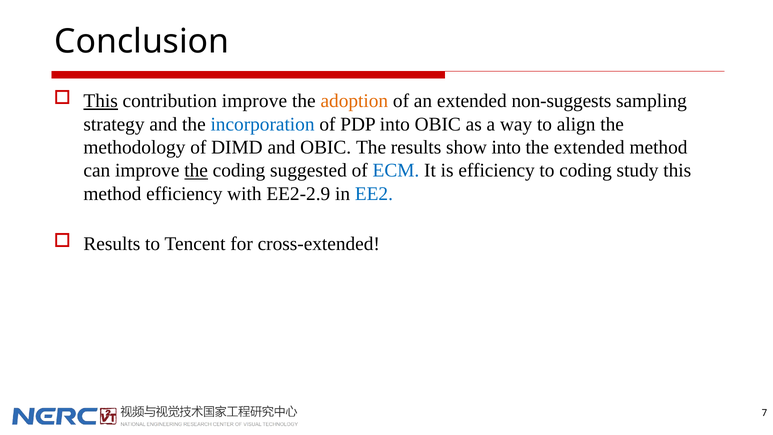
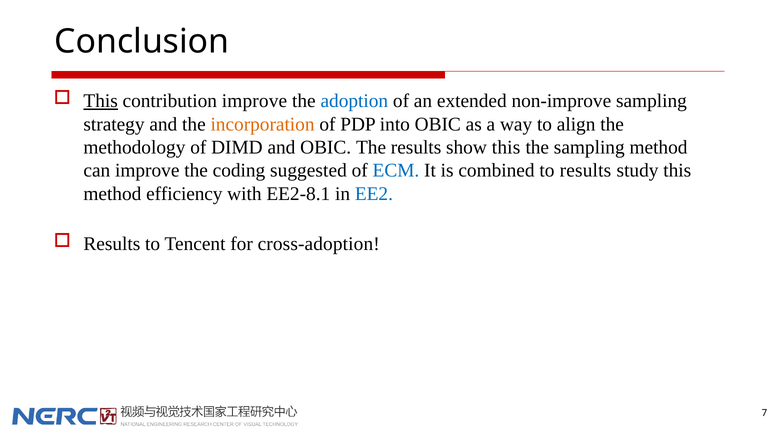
adoption colour: orange -> blue
non-suggests: non-suggests -> non-improve
incorporation colour: blue -> orange
show into: into -> this
the extended: extended -> sampling
the at (196, 170) underline: present -> none
is efficiency: efficiency -> combined
to coding: coding -> results
EE2-2.9: EE2-2.9 -> EE2-8.1
cross-extended: cross-extended -> cross-adoption
